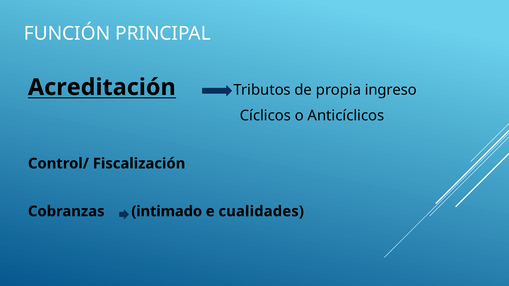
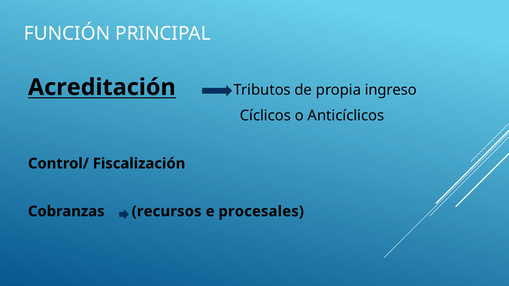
intimado: intimado -> recursos
cualidades: cualidades -> procesales
